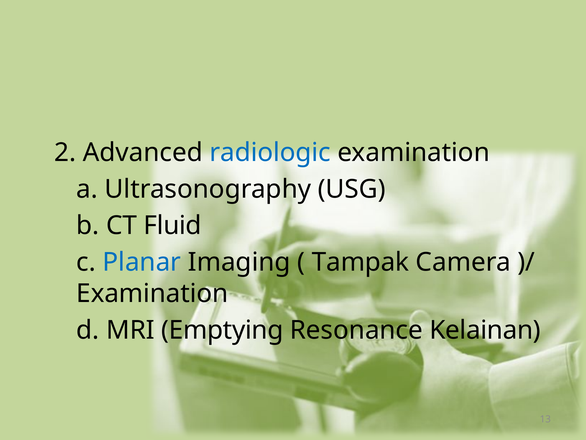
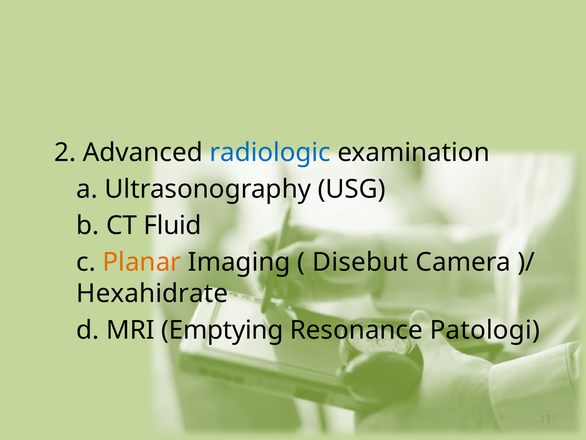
Planar colour: blue -> orange
Tampak: Tampak -> Disebut
Examination at (152, 293): Examination -> Hexahidrate
Kelainan: Kelainan -> Patologi
